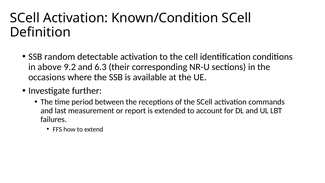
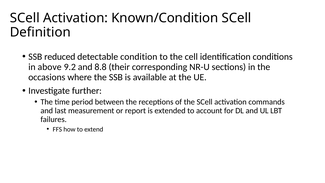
random: random -> reduced
detectable activation: activation -> condition
6.3: 6.3 -> 8.8
